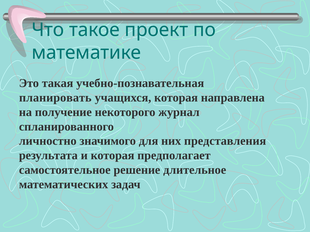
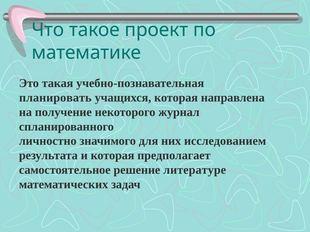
представления: представления -> исследованием
длительное: длительное -> литературе
